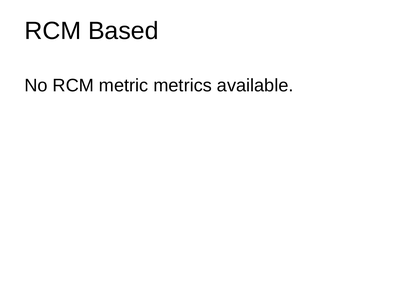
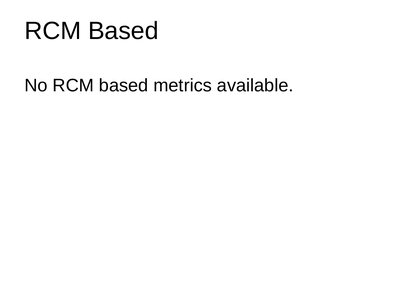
No RCM metric: metric -> based
